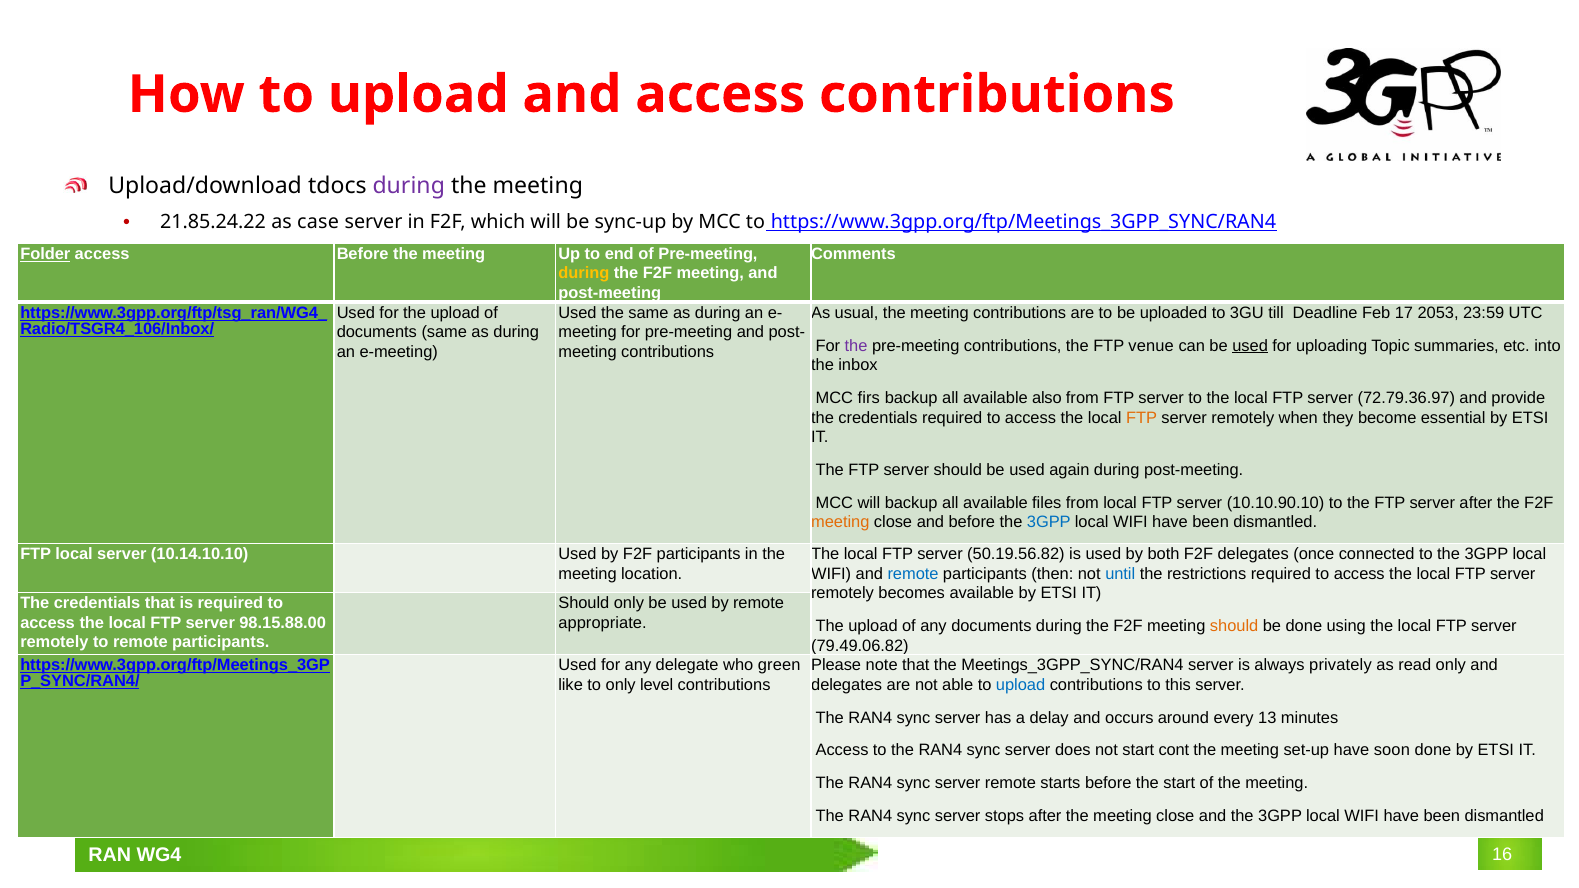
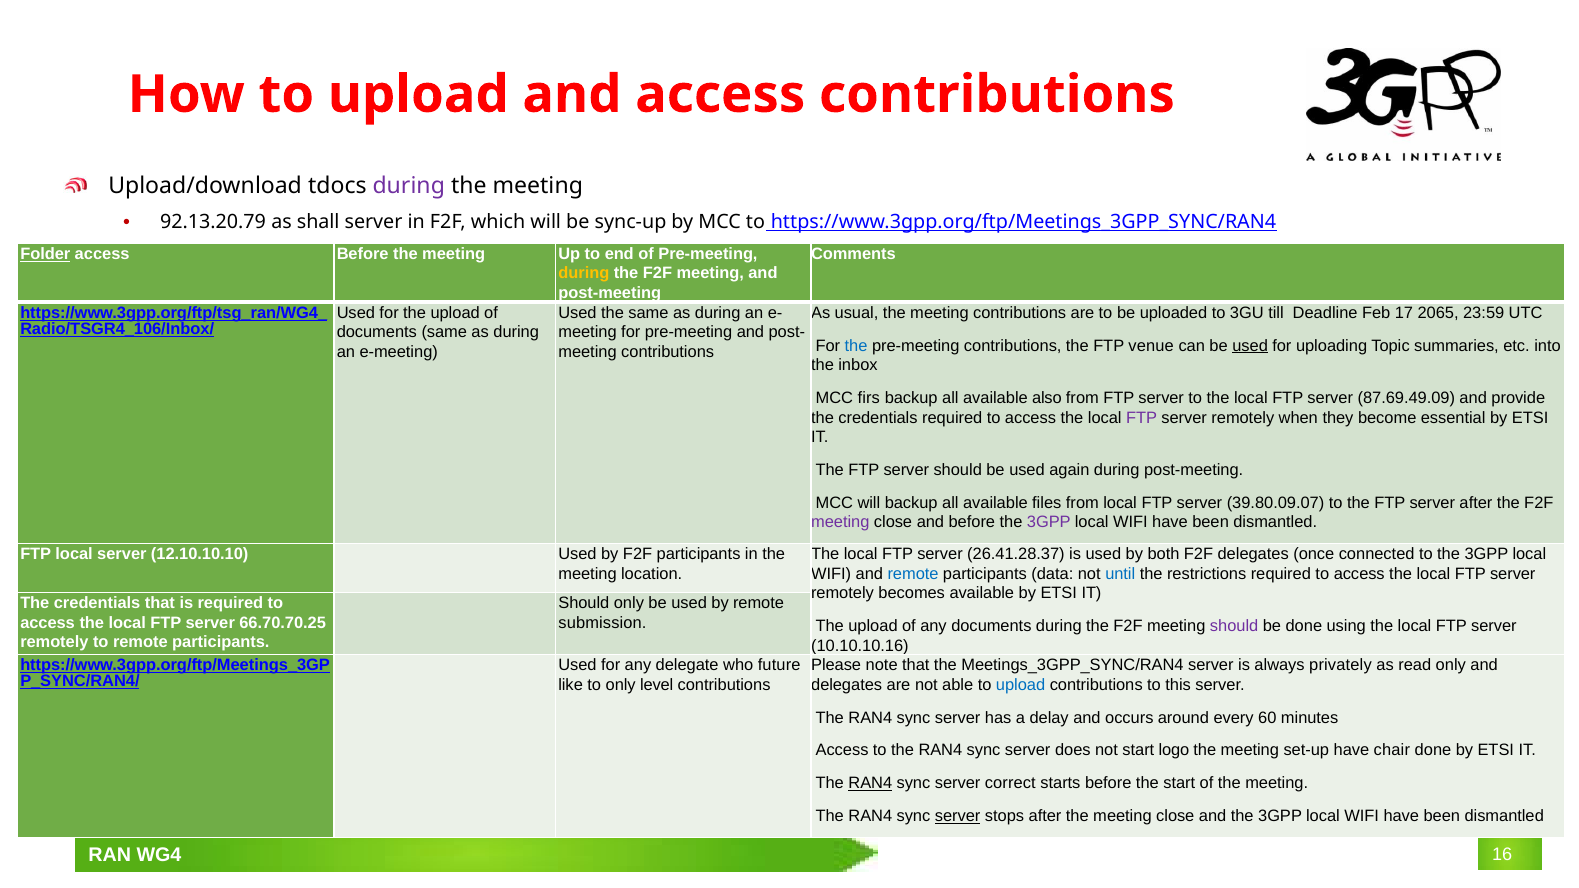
21.85.24.22: 21.85.24.22 -> 92.13.20.79
case: case -> shall
2053: 2053 -> 2065
the at (856, 346) colour: purple -> blue
72.79.36.97: 72.79.36.97 -> 87.69.49.09
FTP at (1142, 418) colour: orange -> purple
10.10.90.10: 10.10.90.10 -> 39.80.09.07
meeting at (840, 523) colour: orange -> purple
3GPP at (1049, 523) colour: blue -> purple
10.14.10.10: 10.14.10.10 -> 12.10.10.10
50.19.56.82: 50.19.56.82 -> 26.41.28.37
then: then -> data
98.15.88.00: 98.15.88.00 -> 66.70.70.25
appropriate: appropriate -> submission
should at (1234, 626) colour: orange -> purple
79.49.06.82: 79.49.06.82 -> 10.10.10.16
green: green -> future
13: 13 -> 60
cont: cont -> logo
soon: soon -> chair
RAN4 at (870, 783) underline: none -> present
server remote: remote -> correct
server at (958, 816) underline: none -> present
